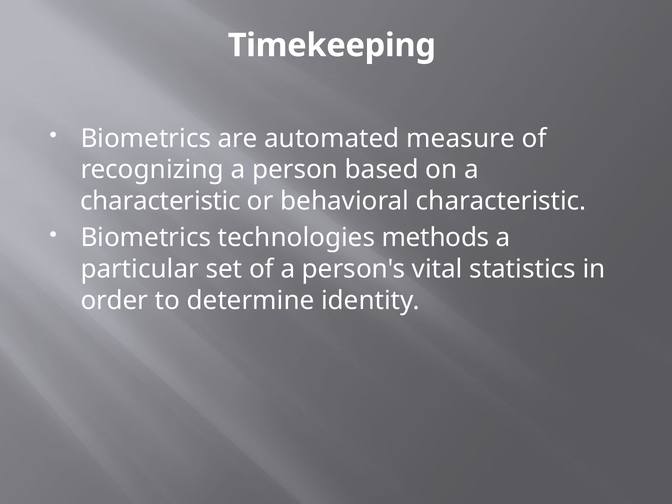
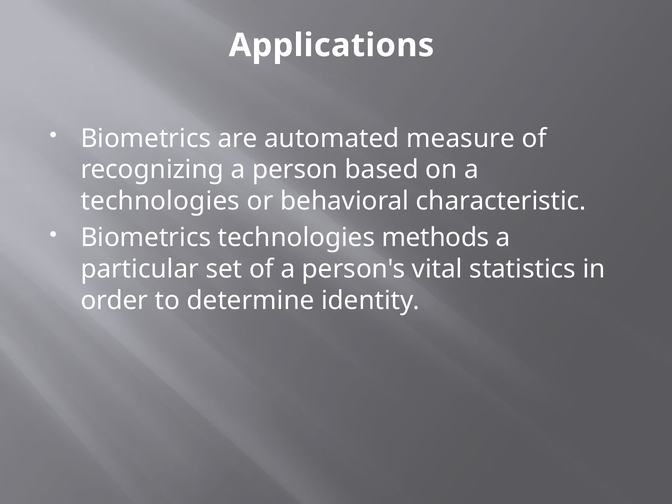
Timekeeping: Timekeeping -> Applications
characteristic at (161, 201): characteristic -> technologies
